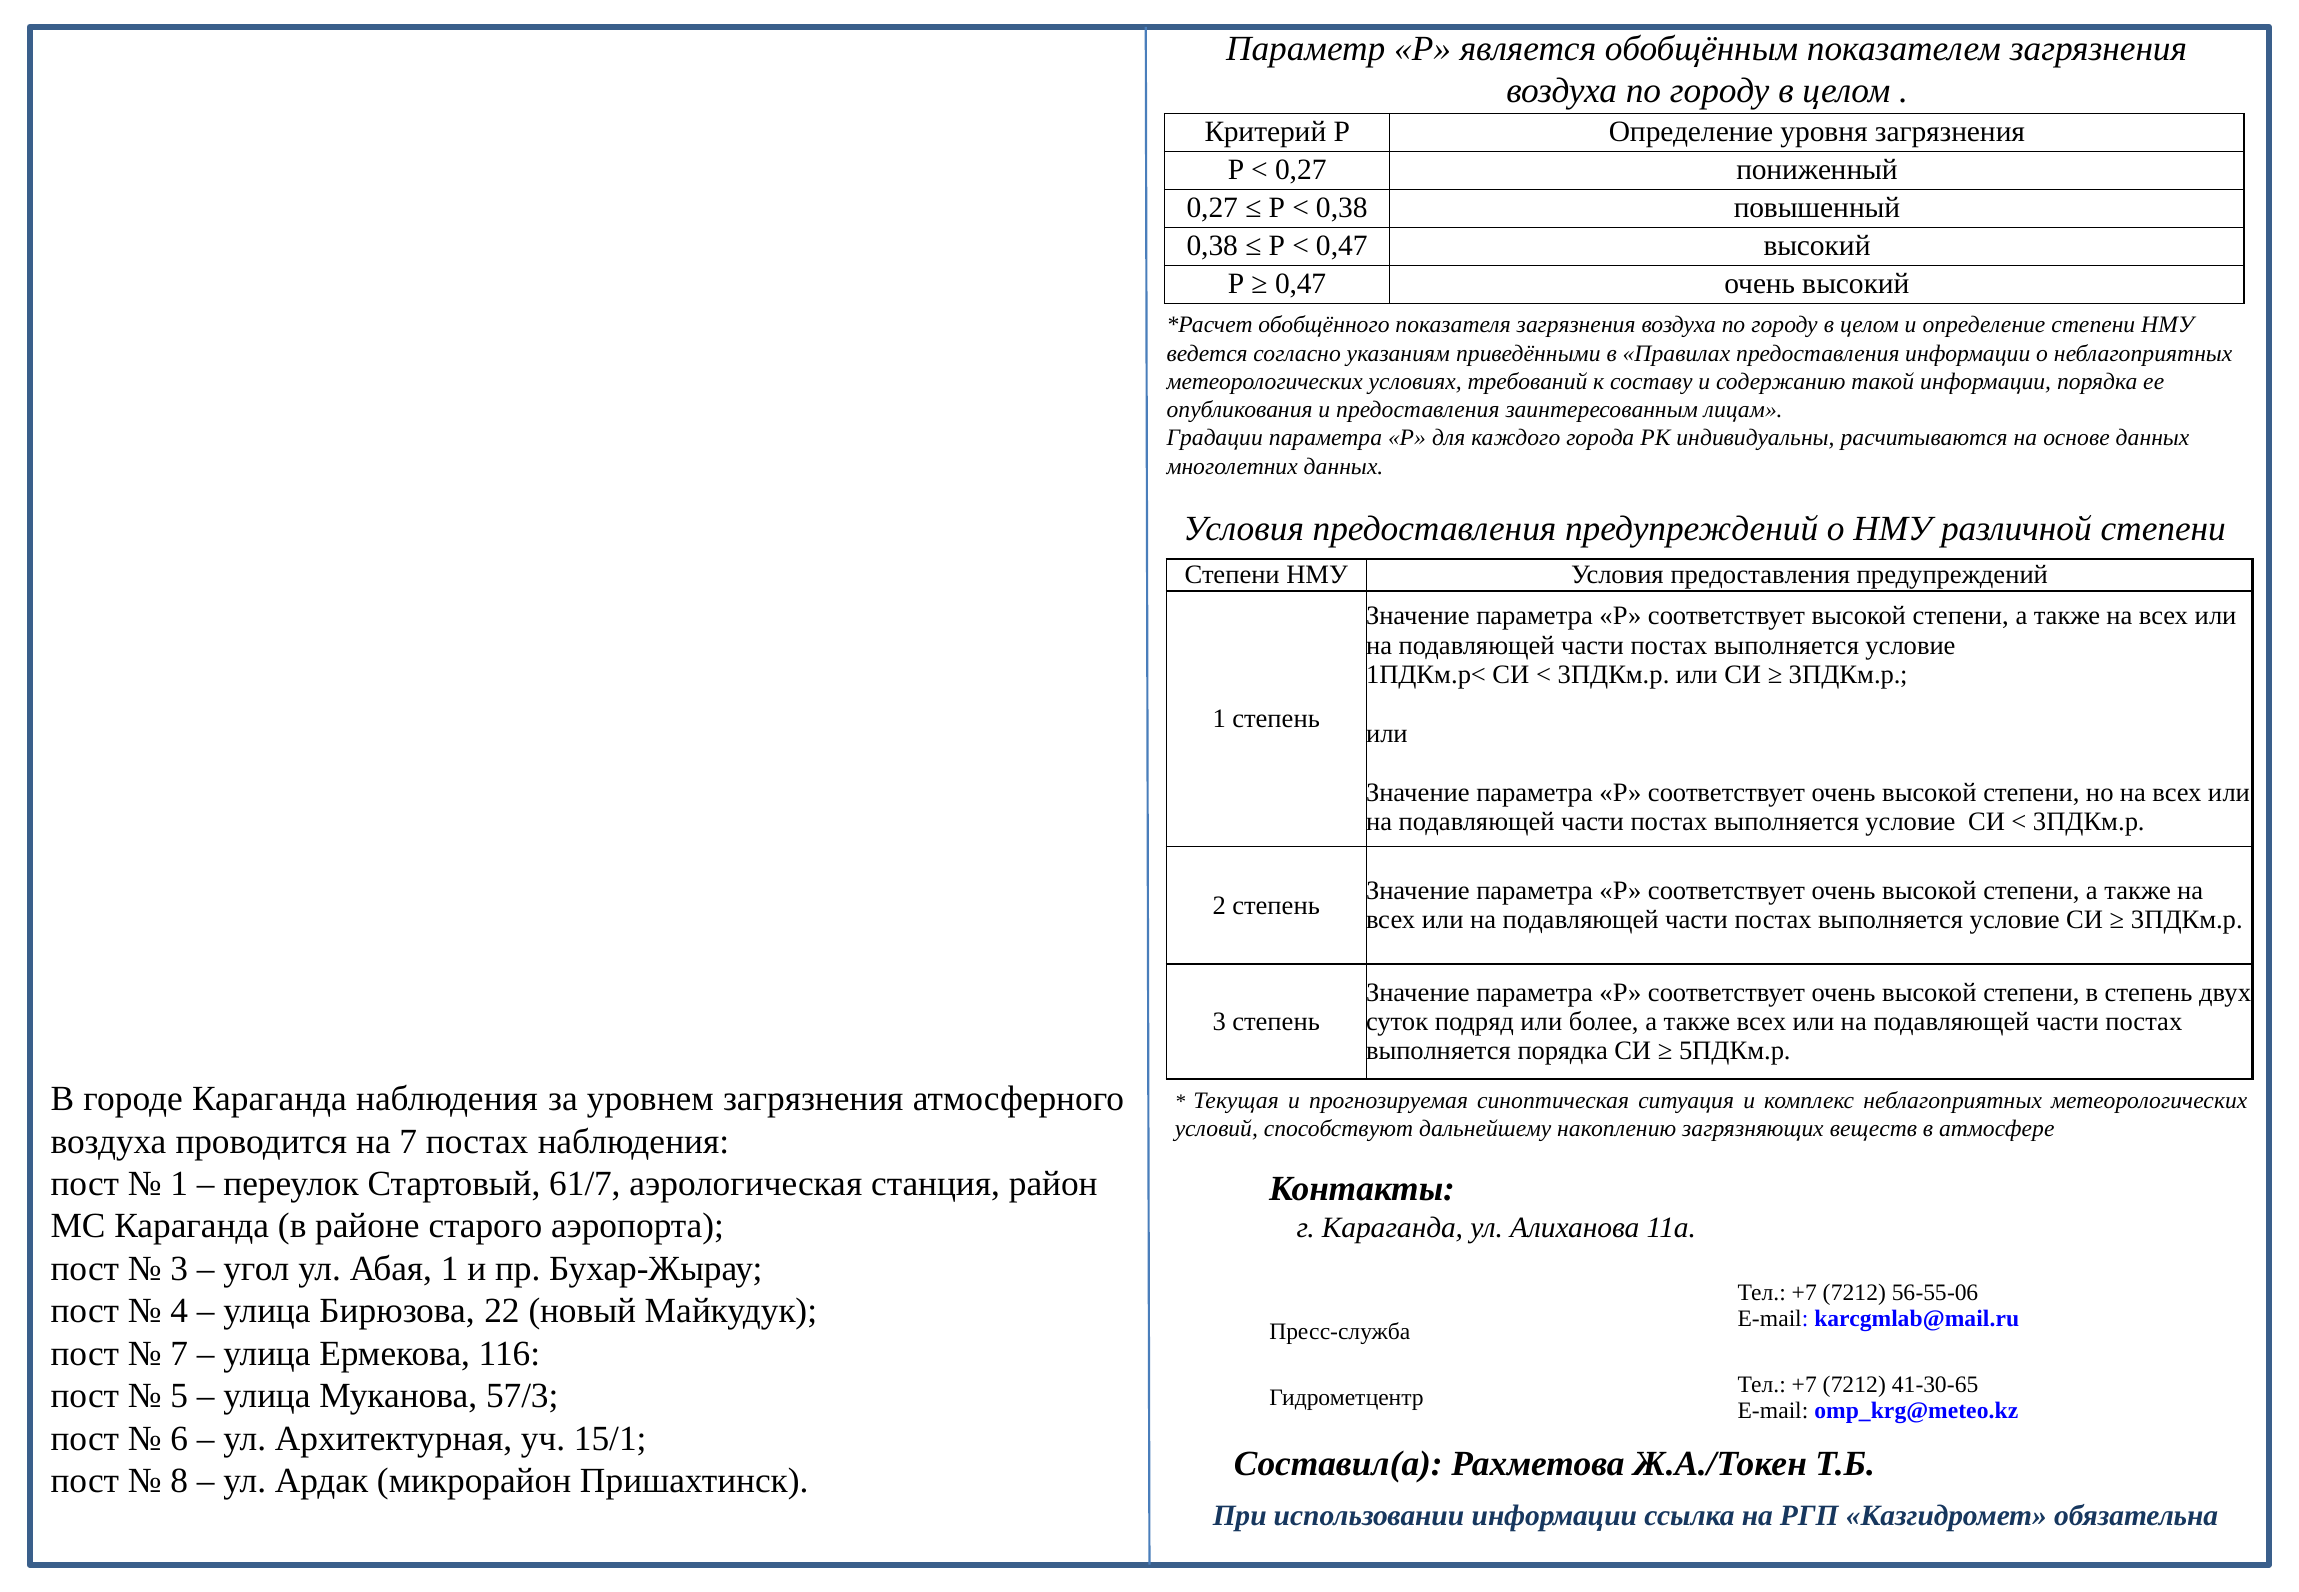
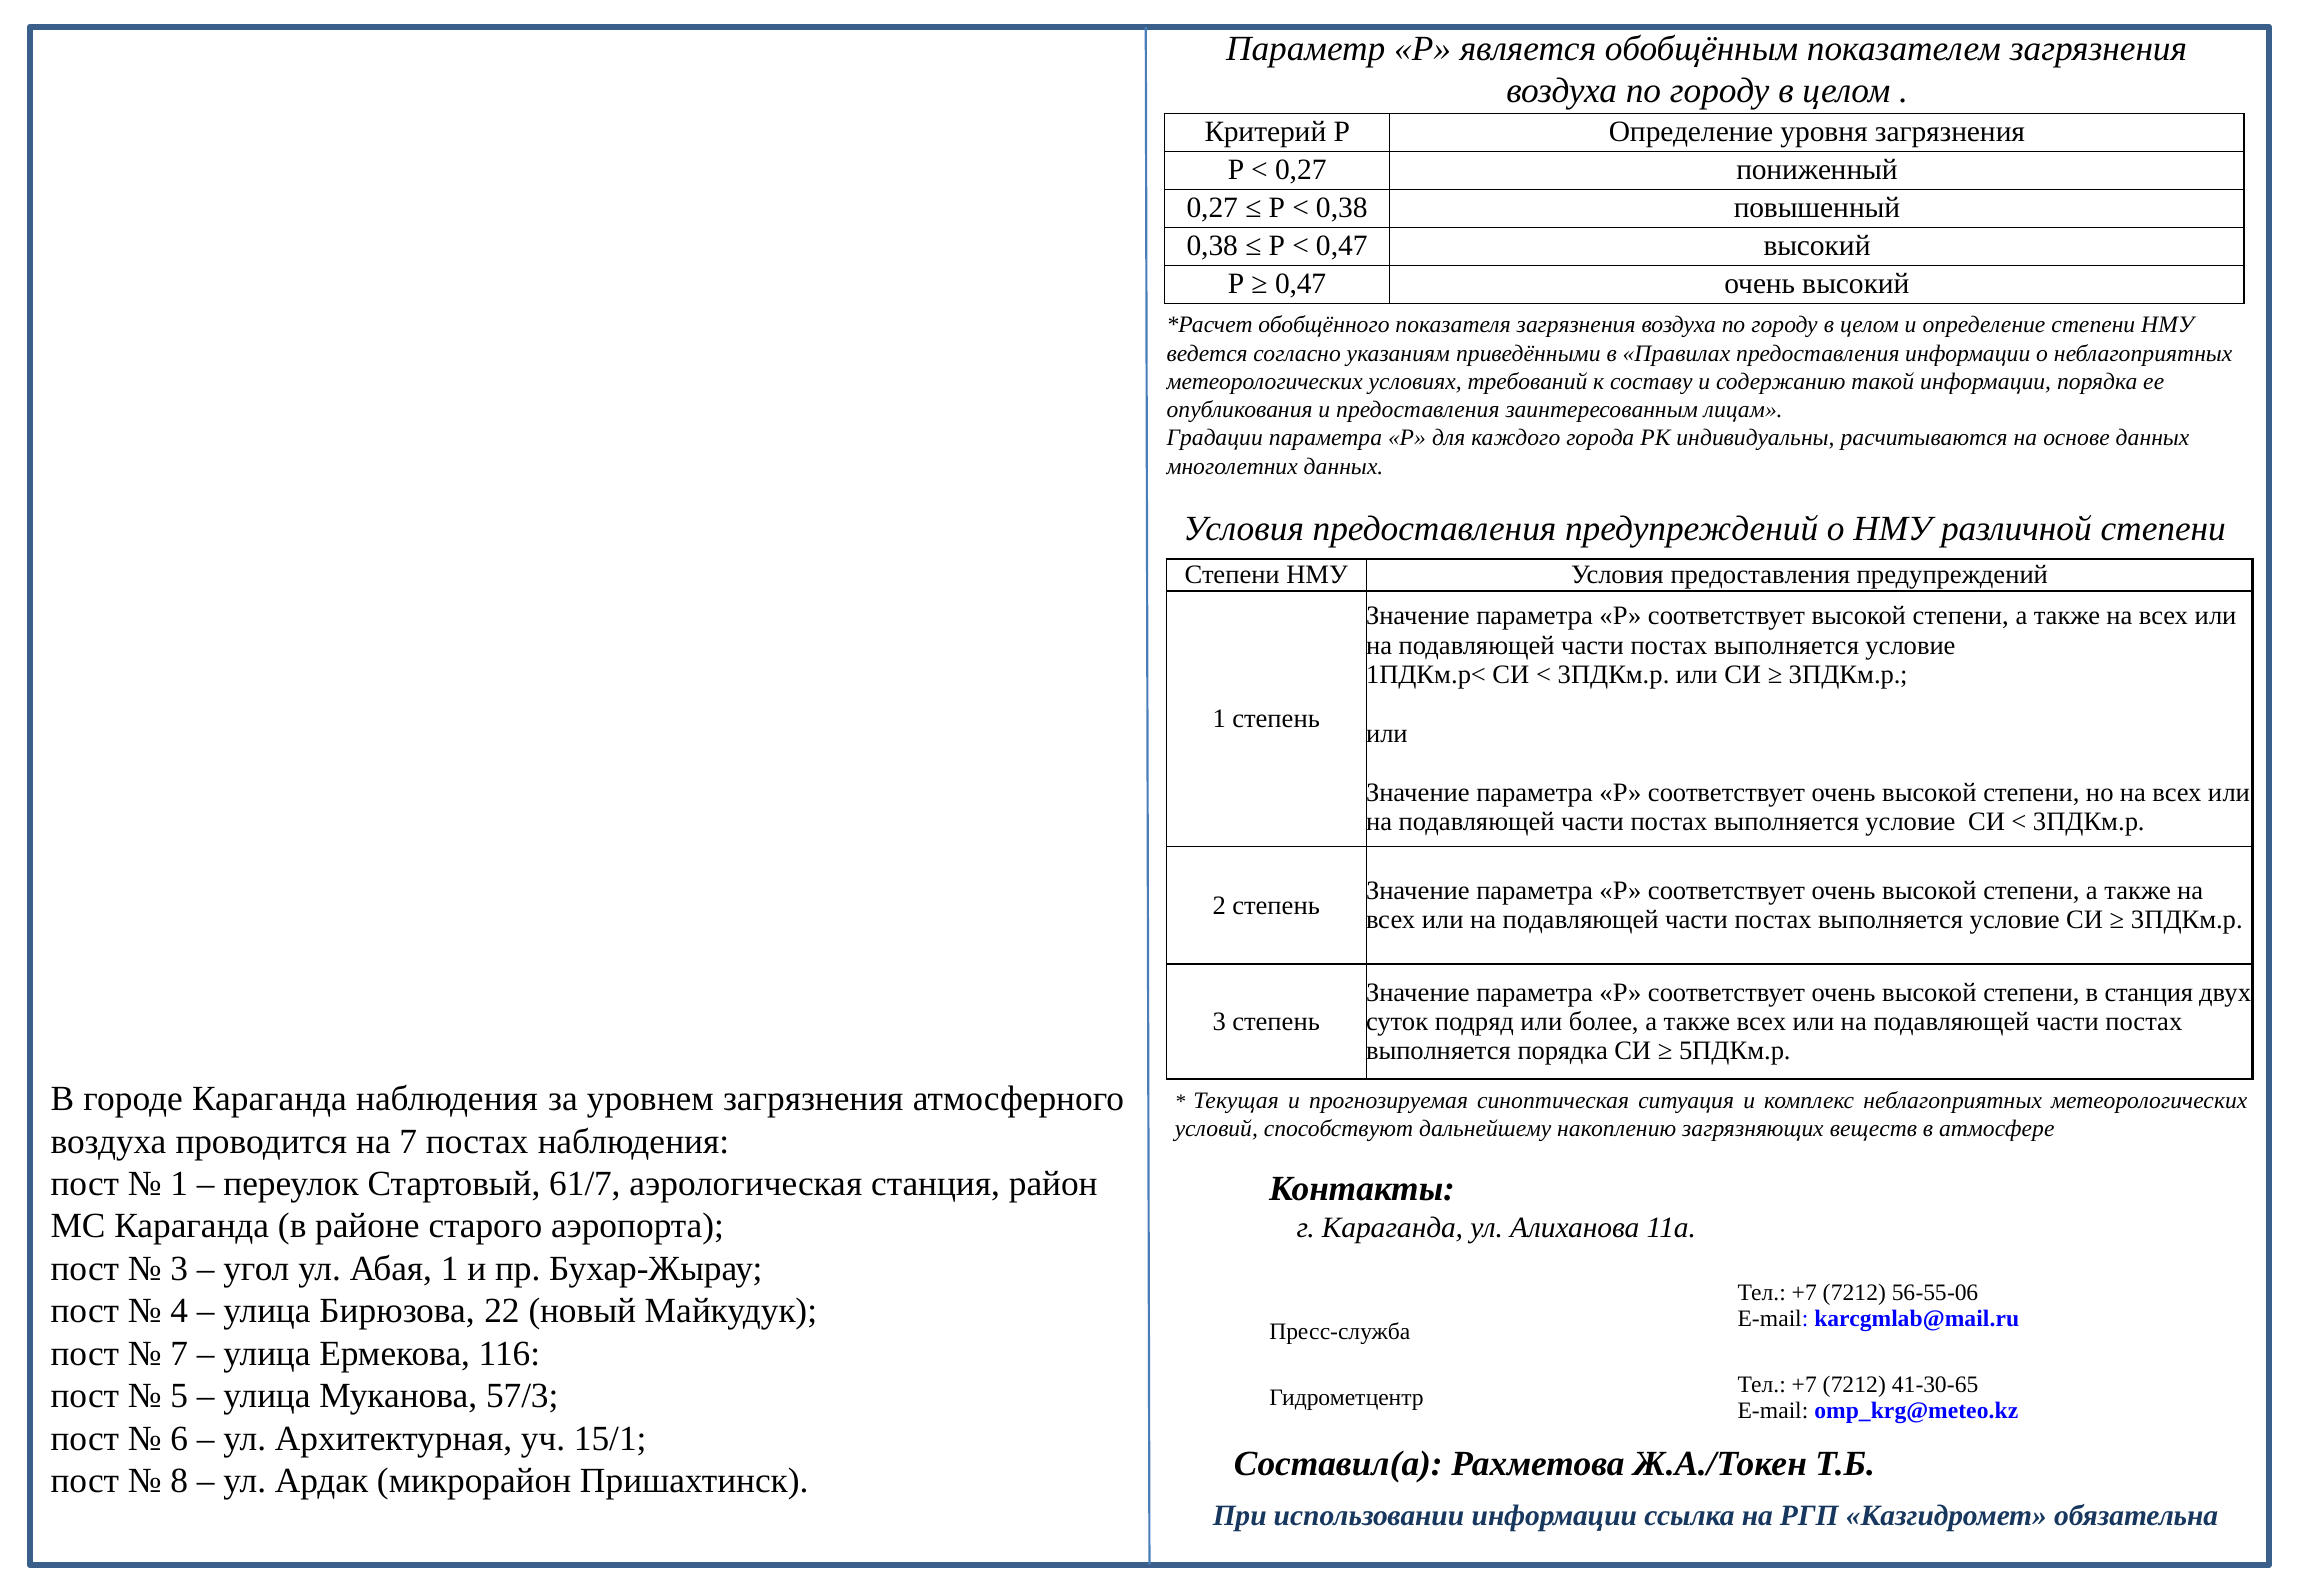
в степень: степень -> станция
